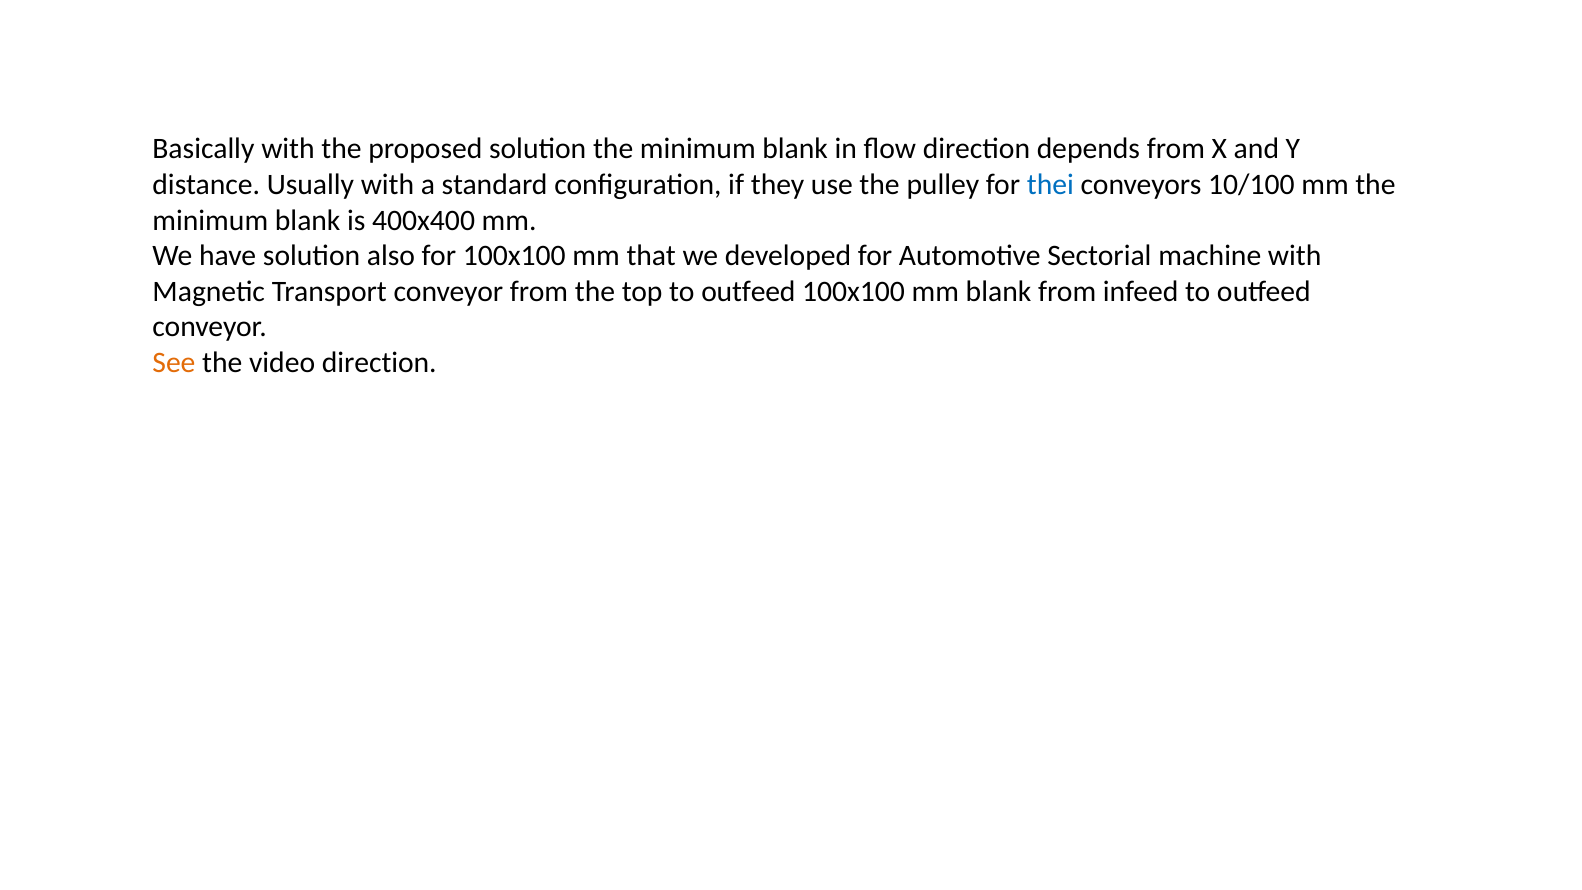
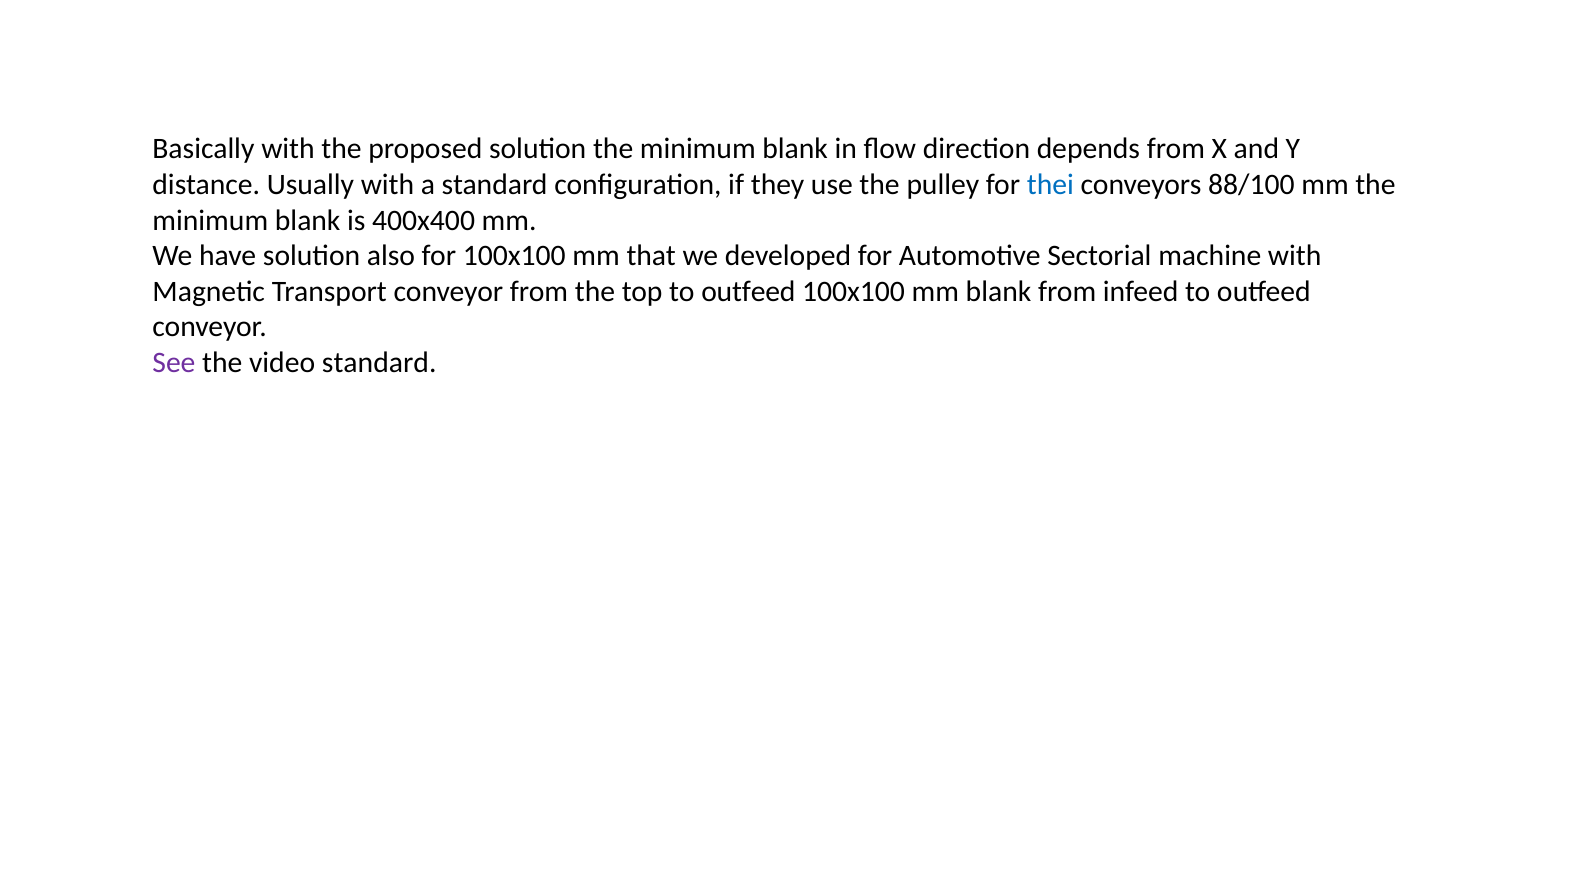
10/100: 10/100 -> 88/100
See colour: orange -> purple
video direction: direction -> standard
